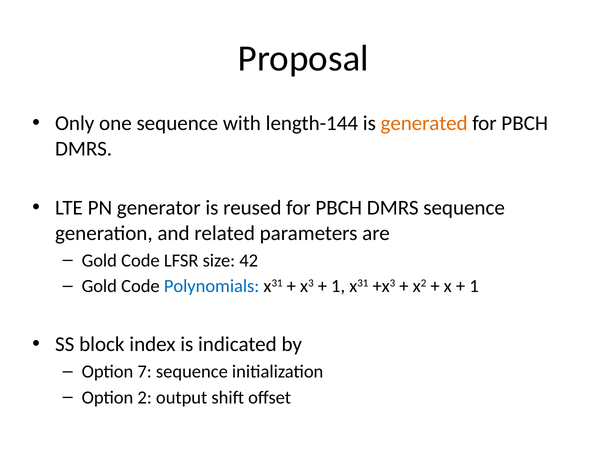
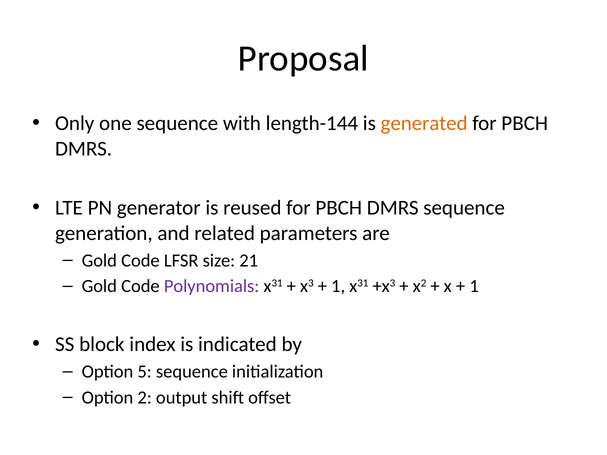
42: 42 -> 21
Polynomials colour: blue -> purple
7: 7 -> 5
